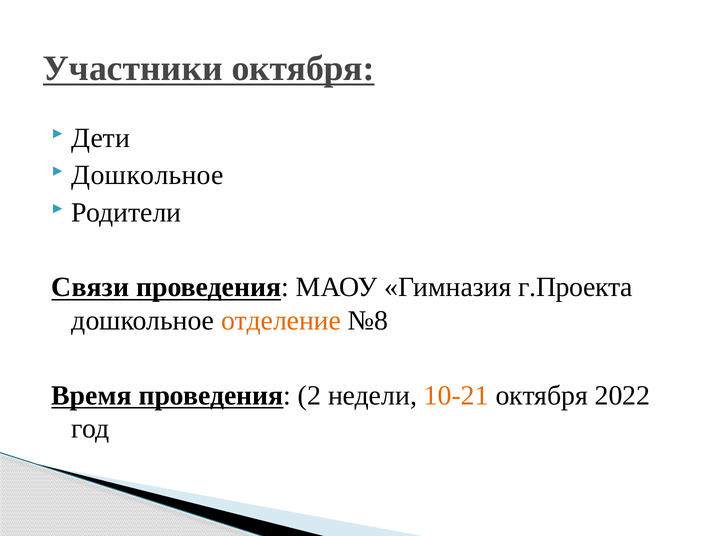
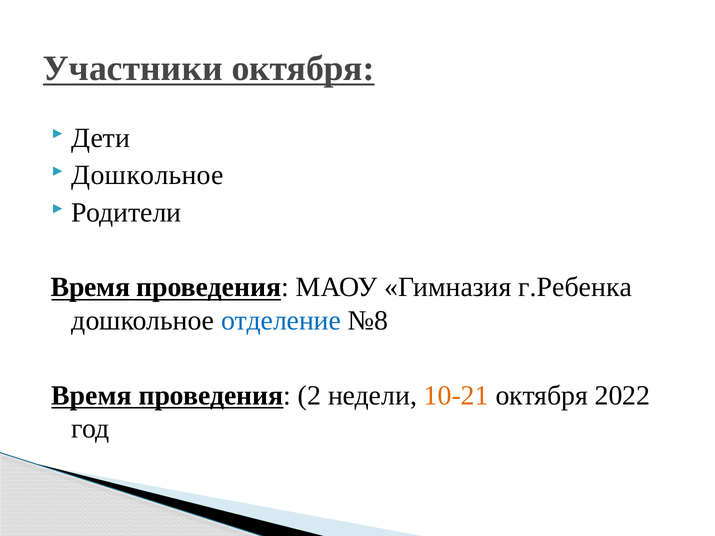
Связи at (90, 287): Связи -> Время
г.Проекта: г.Проекта -> г.Ребенка
отделение colour: orange -> blue
